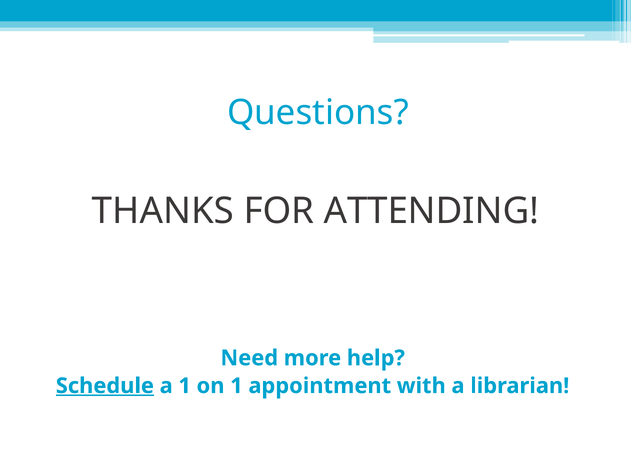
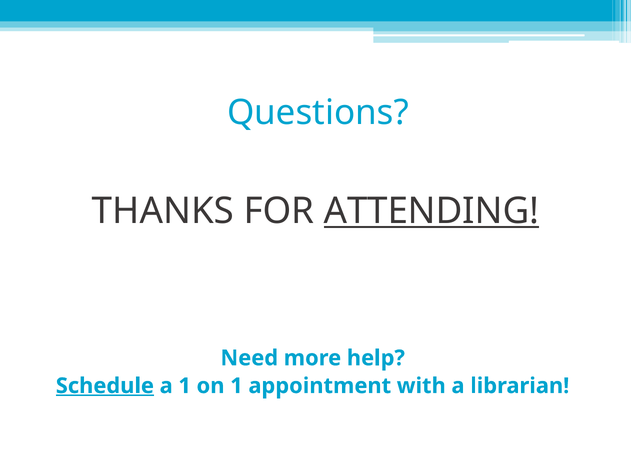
ATTENDING underline: none -> present
